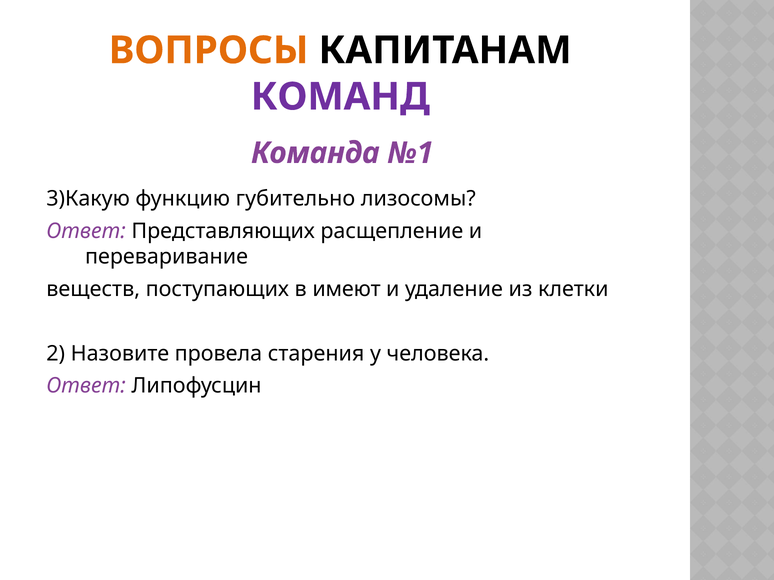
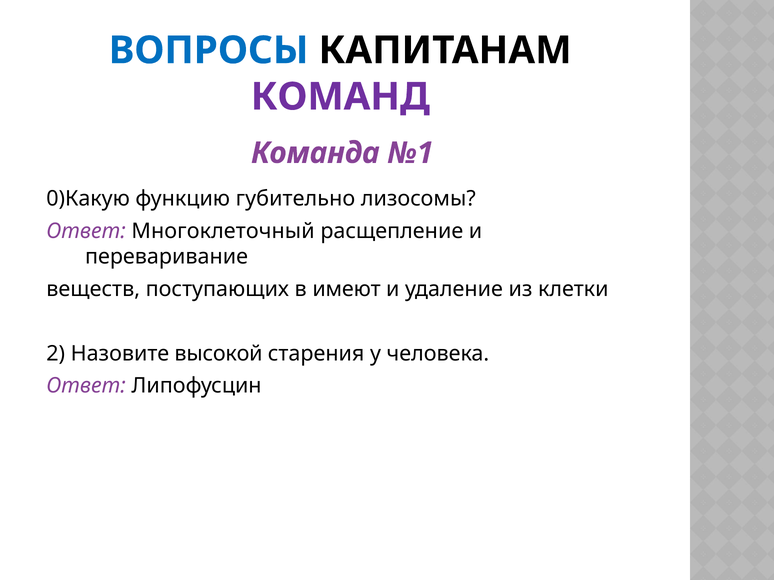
ВОПРОСЫ colour: orange -> blue
3)Какую: 3)Какую -> 0)Какую
Представляющих: Представляющих -> Многоклеточный
провела: провела -> высокой
